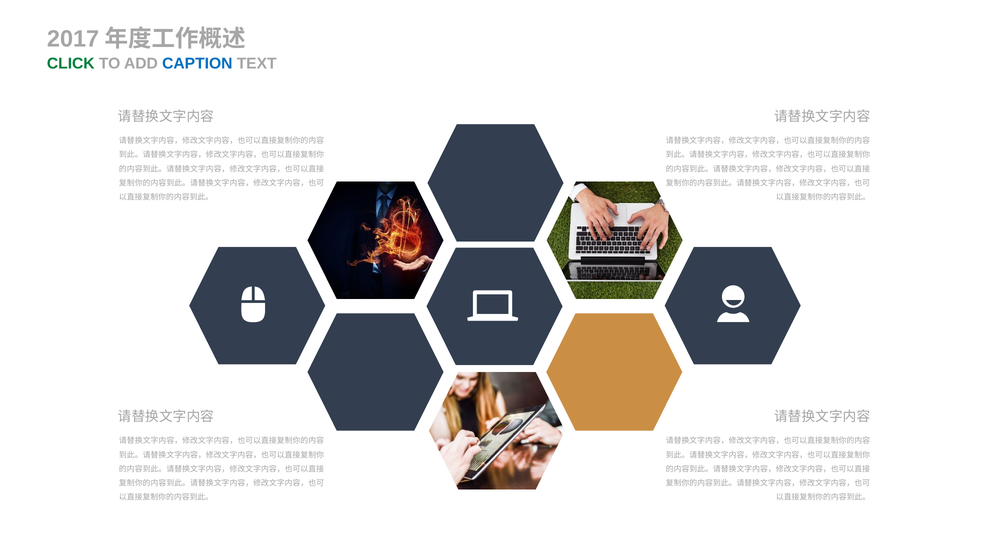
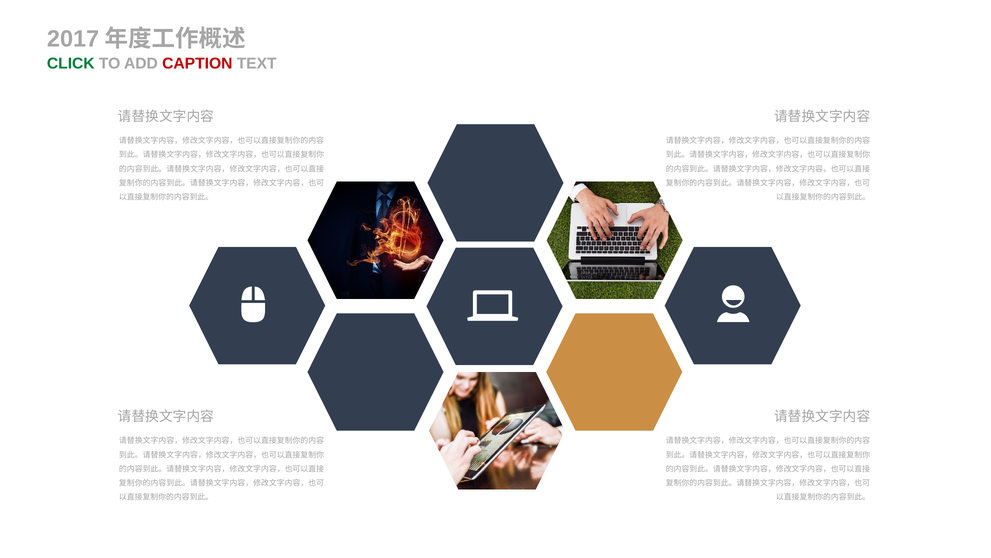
CAPTION colour: blue -> red
